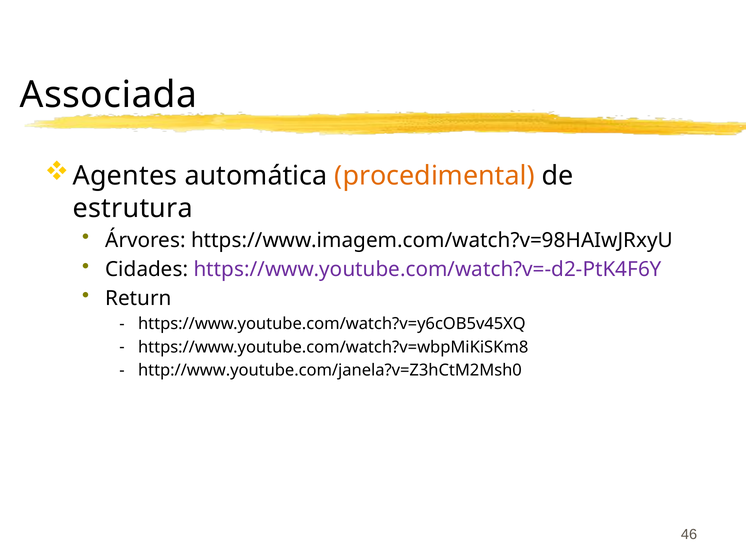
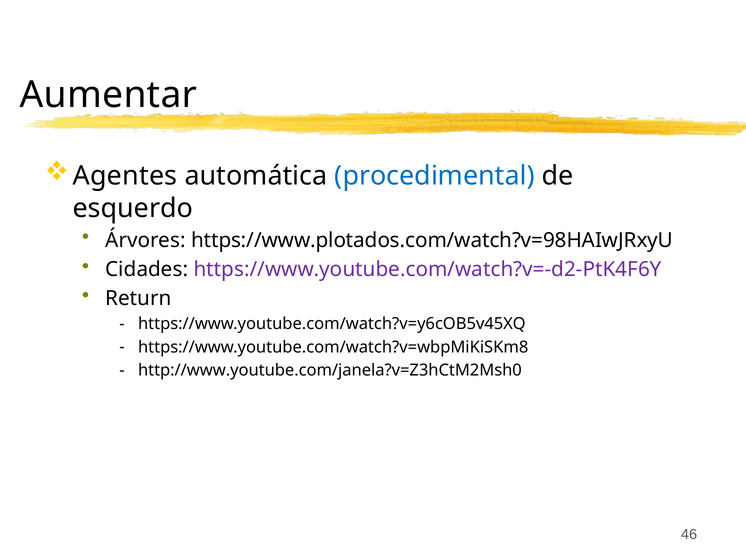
Associada: Associada -> Aumentar
procedimental colour: orange -> blue
estrutura: estrutura -> esquerdo
https://www.imagem.com/watch?v=98HAIwJRxyU: https://www.imagem.com/watch?v=98HAIwJRxyU -> https://www.plotados.com/watch?v=98HAIwJRxyU
